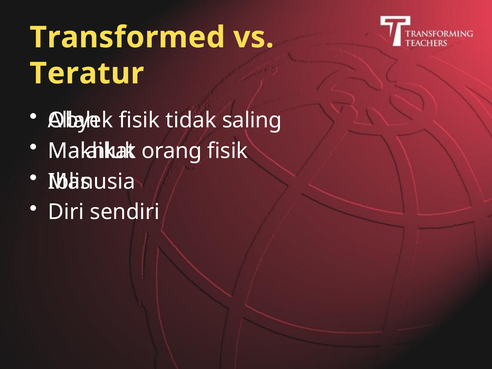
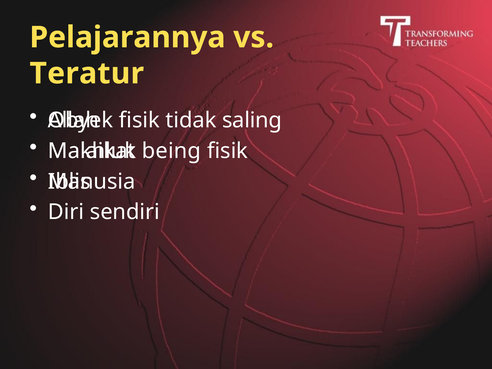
Transformed: Transformed -> Pelajarannya
orang: orang -> being
